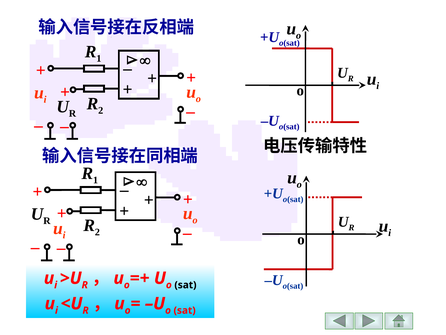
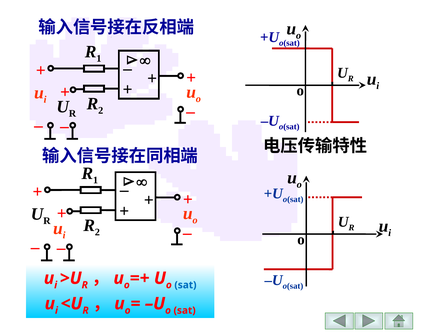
sat at (185, 285) colour: black -> blue
